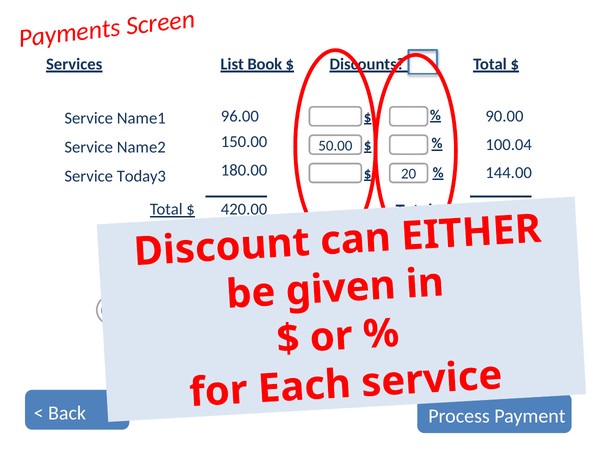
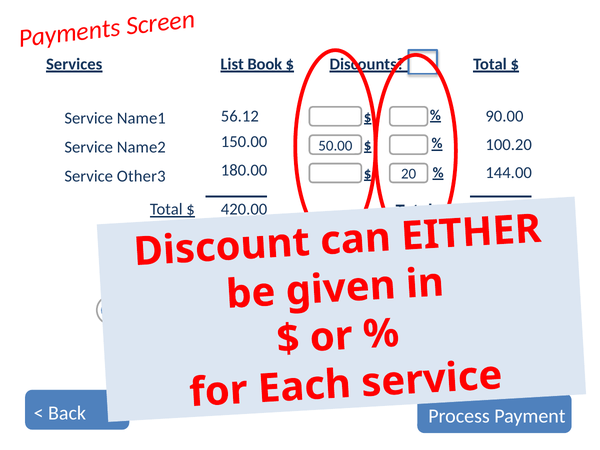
96.00: 96.00 -> 56.12
100.04: 100.04 -> 100.20
Today3: Today3 -> Other3
